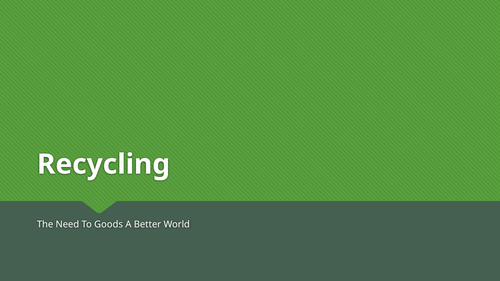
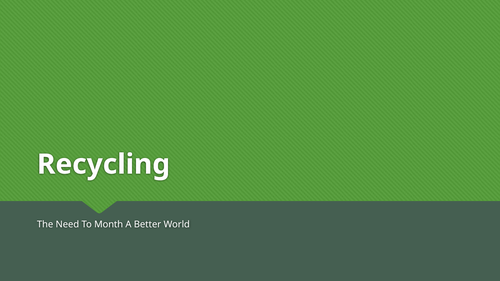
Goods: Goods -> Month
